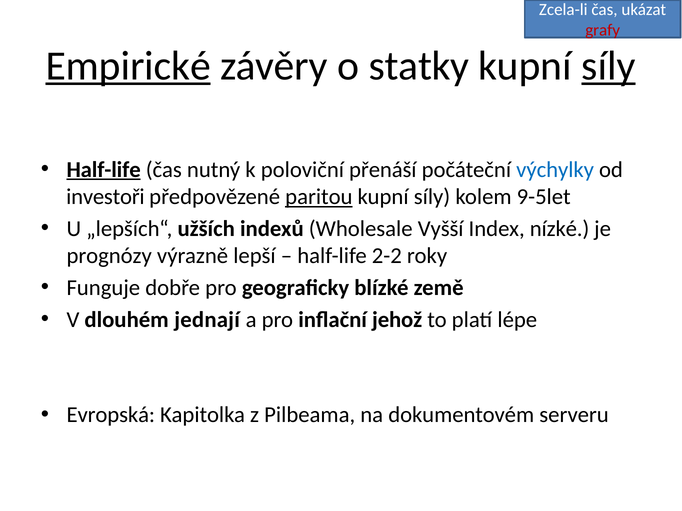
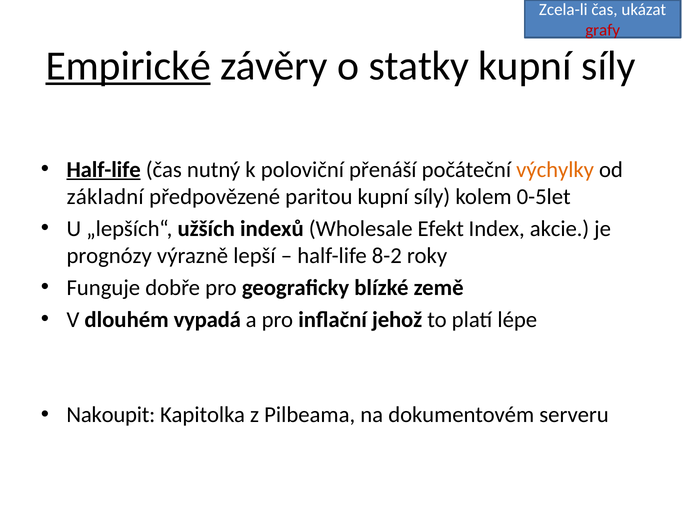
síly at (608, 66) underline: present -> none
výchylky colour: blue -> orange
investoři: investoři -> základní
paritou underline: present -> none
9-5let: 9-5let -> 0-5let
Vyšší: Vyšší -> Efekt
nízké: nízké -> akcie
2-2: 2-2 -> 8-2
jednají: jednají -> vypadá
Evropská: Evropská -> Nakoupit
